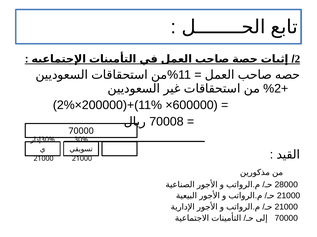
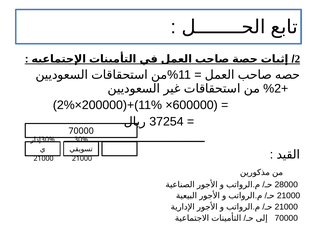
70008: 70008 -> 37254
